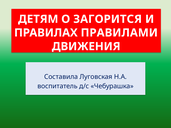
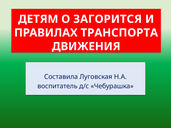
ПРАВИЛАМИ: ПРАВИЛАМИ -> ТРАНСПОРТА
